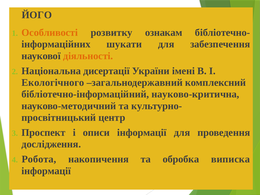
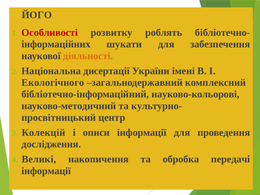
Особливості colour: orange -> red
ознакам: ознакам -> роблять
науково-критична: науково-критична -> науково-кольорові
Проспект: Проспект -> Колекцій
Робота: Робота -> Великі
виписка: виписка -> передачі
